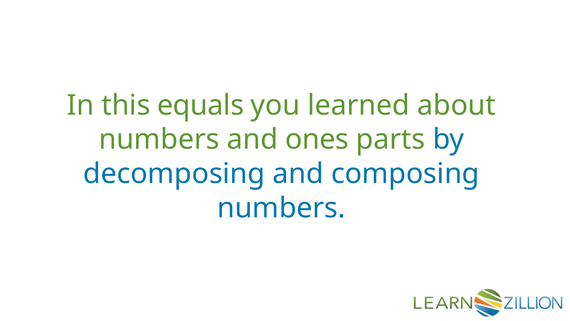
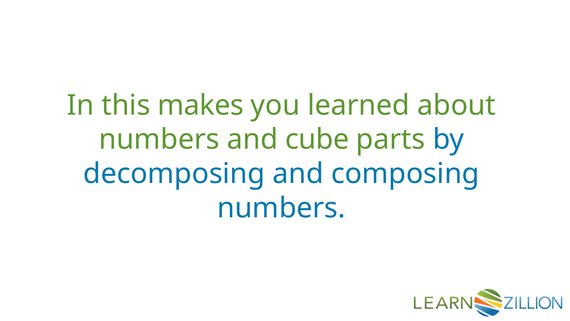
equals: equals -> makes
ones: ones -> cube
